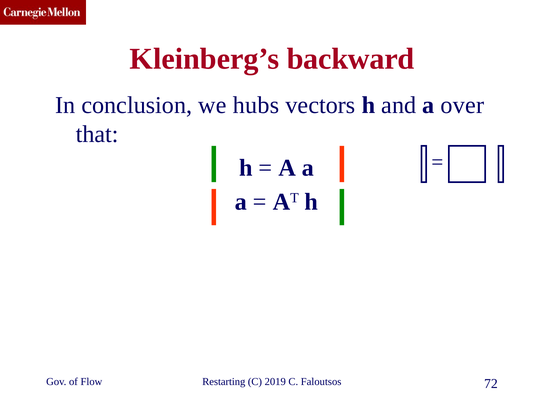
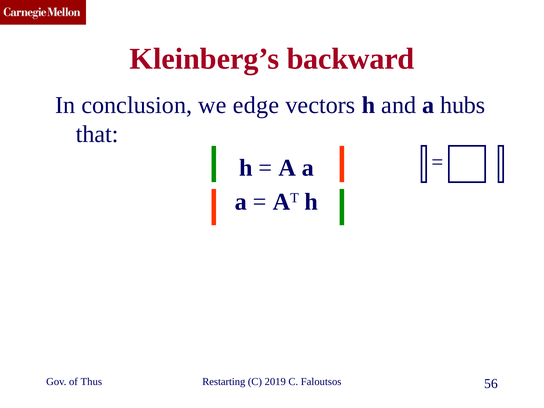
hubs: hubs -> edge
over: over -> hubs
Flow: Flow -> Thus
72: 72 -> 56
